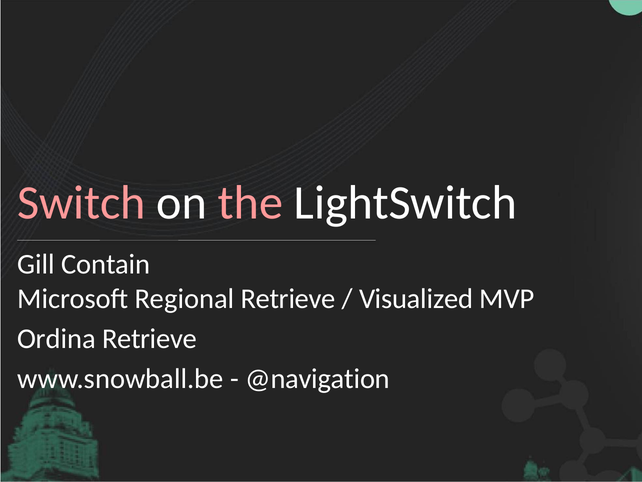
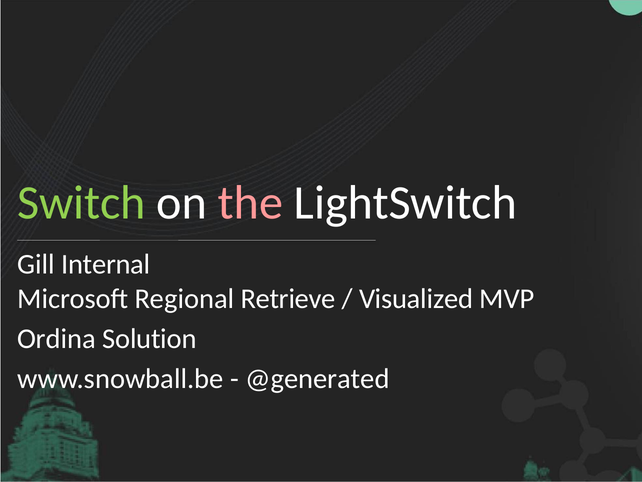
Switch colour: pink -> light green
Contain: Contain -> Internal
Ordina Retrieve: Retrieve -> Solution
@navigation: @navigation -> @generated
